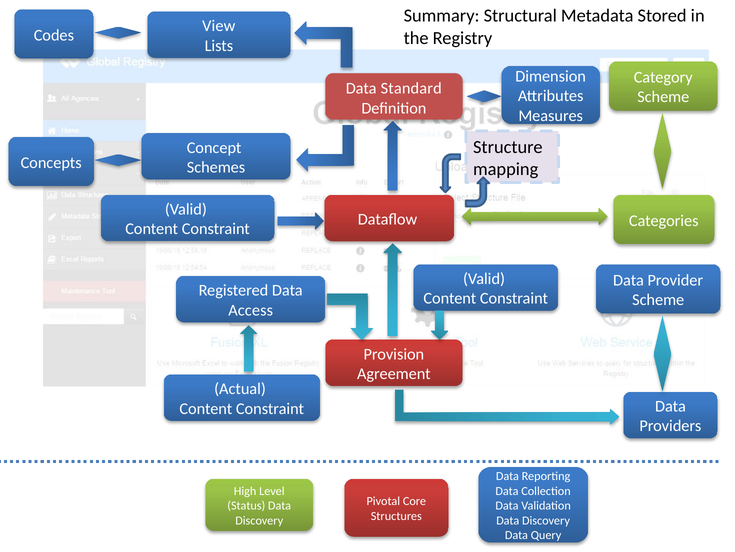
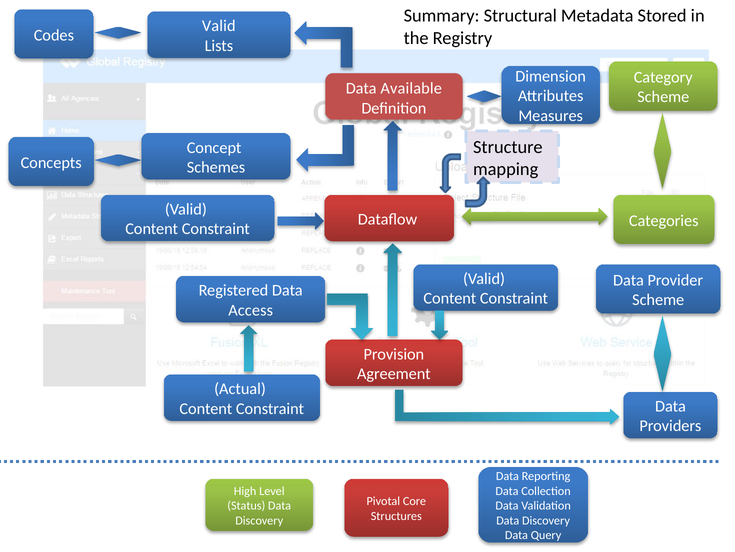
View at (219, 26): View -> Valid
Standard: Standard -> Available
